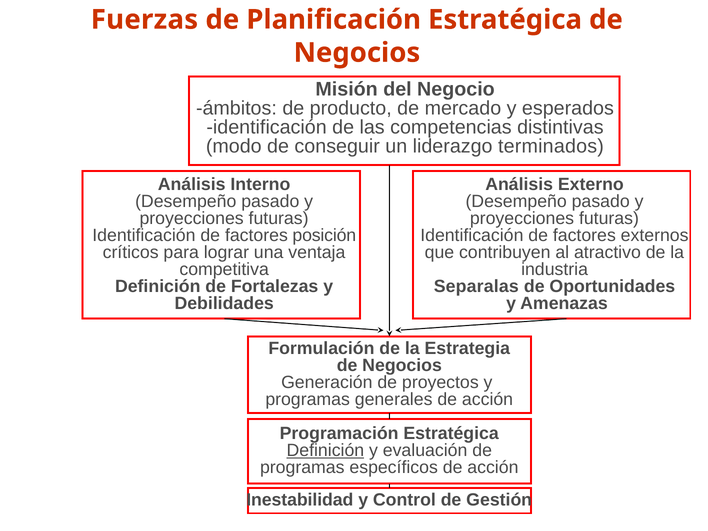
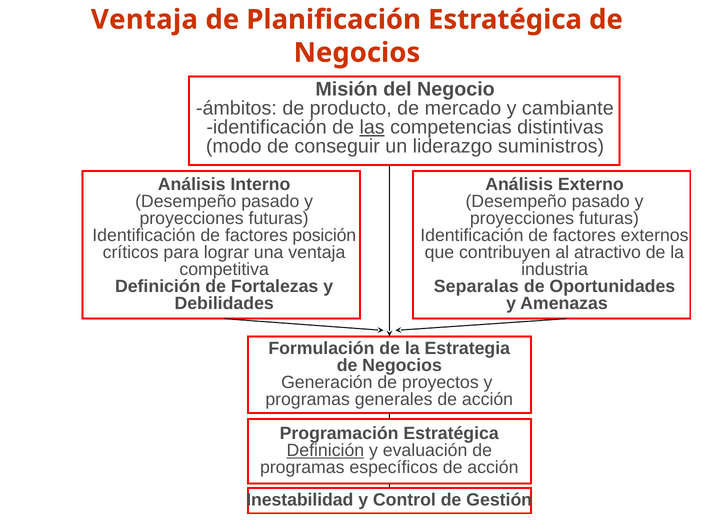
Fuerzas at (144, 20): Fuerzas -> Ventaja
esperados: esperados -> cambiante
las underline: none -> present
terminados: terminados -> suministros
